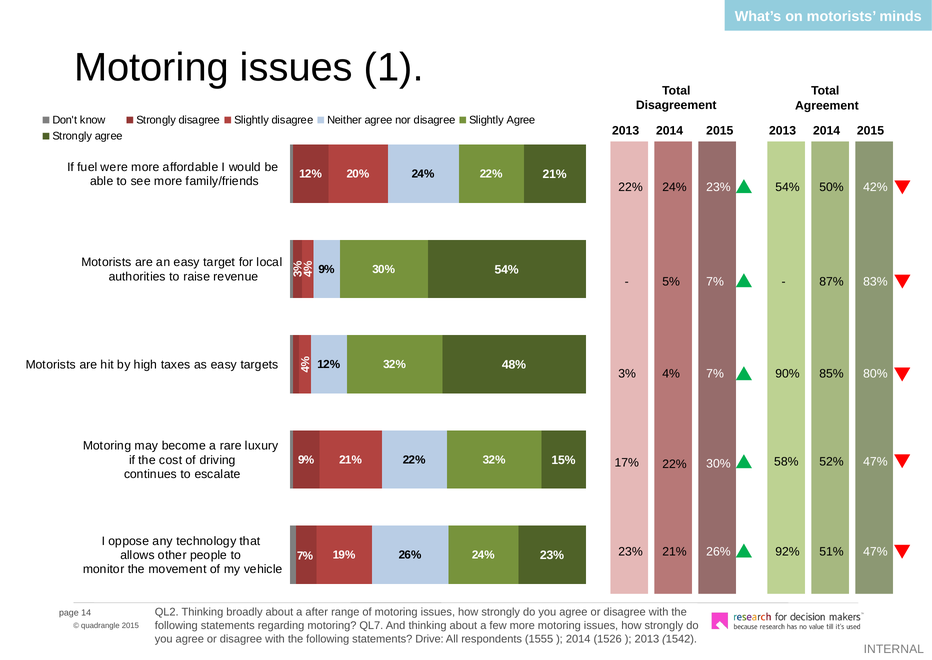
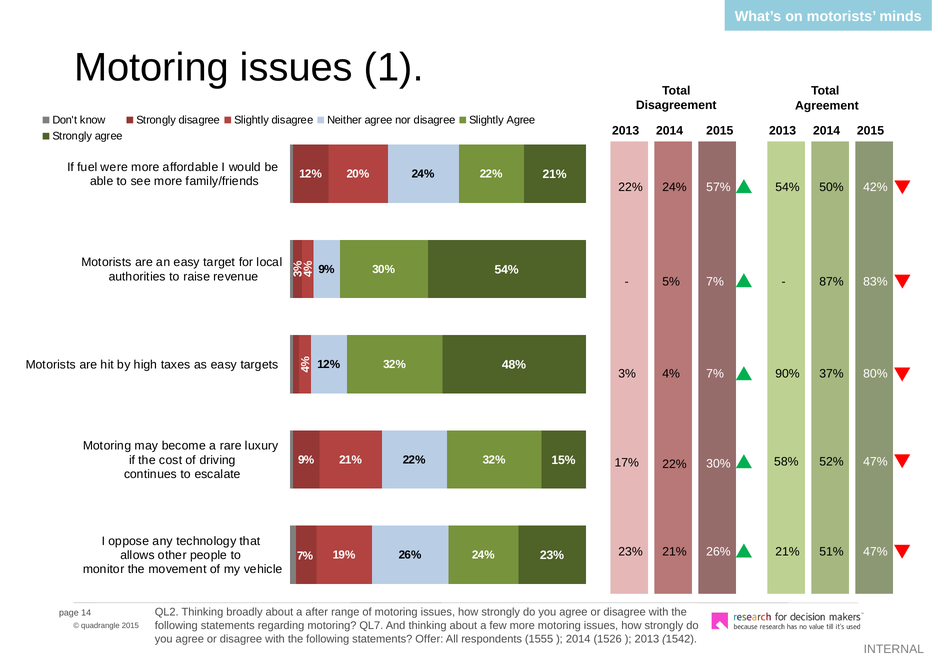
23% at (718, 187): 23% -> 57%
85%: 85% -> 37%
92% at (787, 551): 92% -> 21%
Drive: Drive -> Offer
